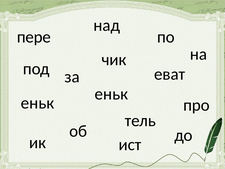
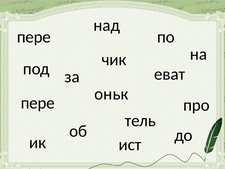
еньк at (111, 94): еньк -> оньк
еньк at (38, 103): еньк -> пере
